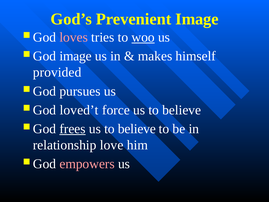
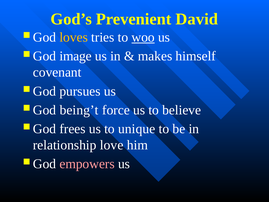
Prevenient Image: Image -> David
loves colour: pink -> yellow
provided: provided -> covenant
loved’t: loved’t -> being’t
frees underline: present -> none
believe at (137, 129): believe -> unique
